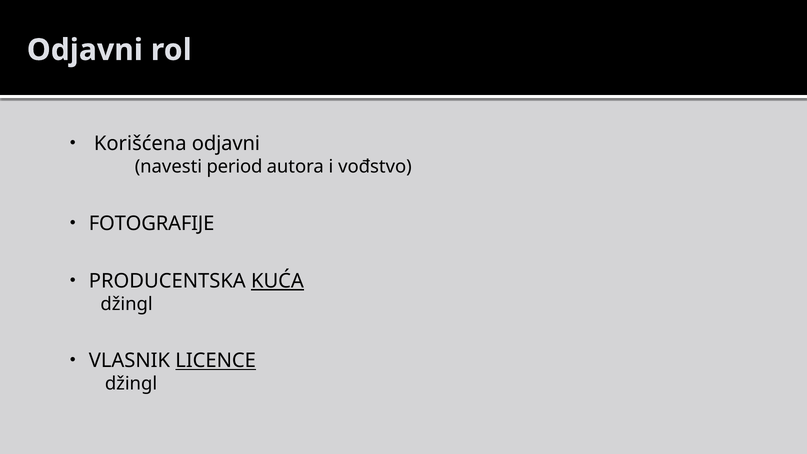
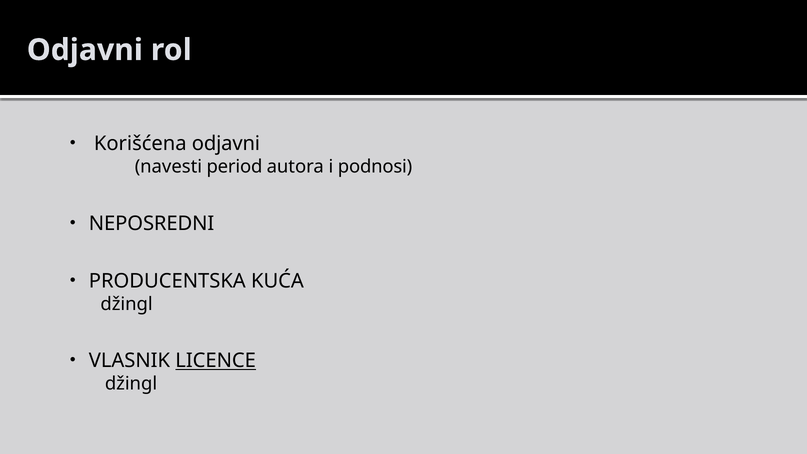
vođstvo: vođstvo -> podnosi
FOTOGRAFIJE: FOTOGRAFIJE -> NEPOSREDNI
KUĆA underline: present -> none
